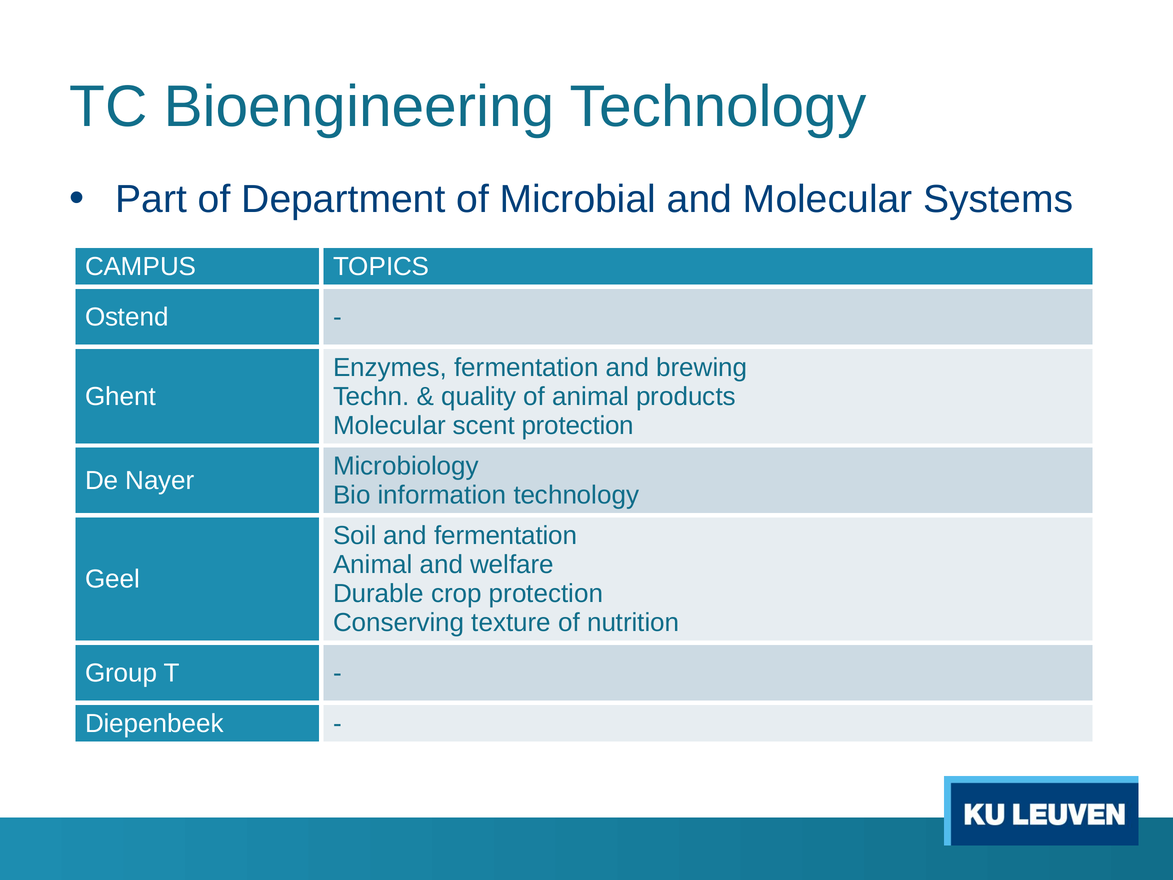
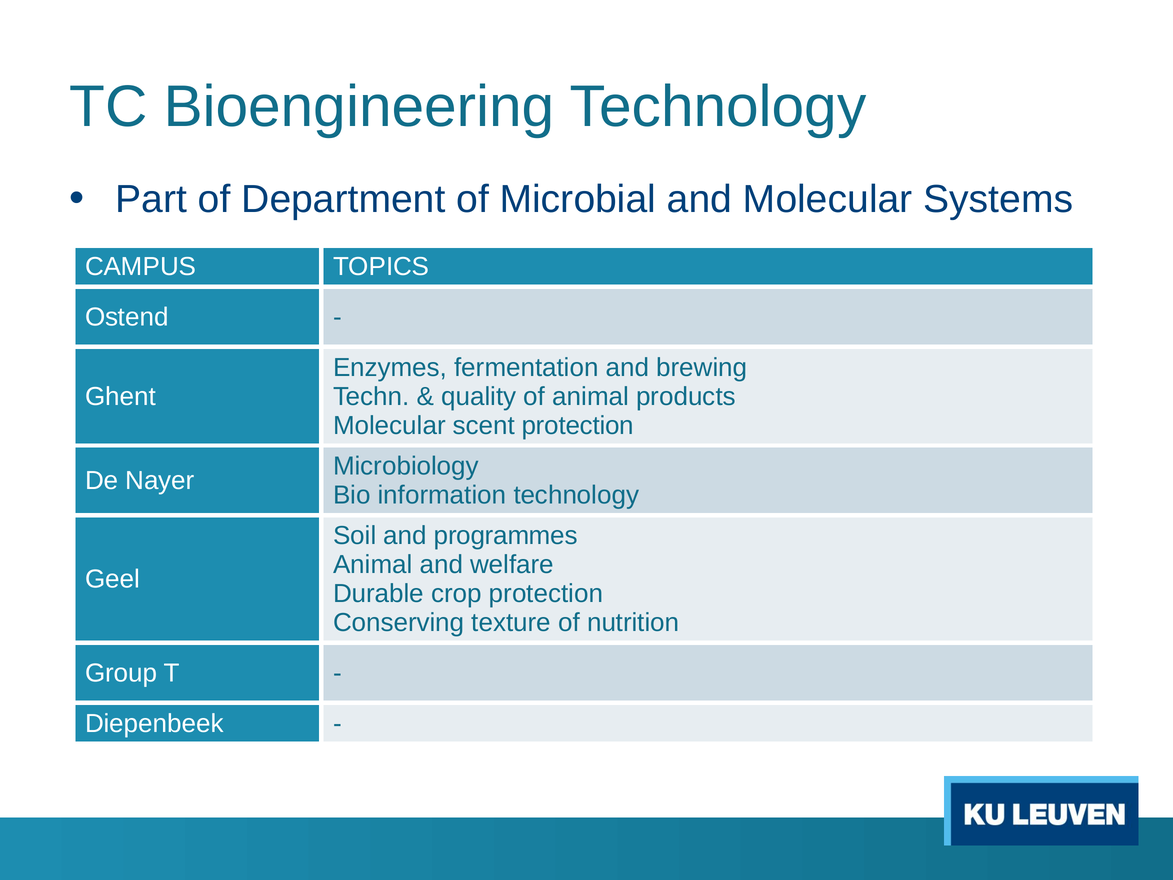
and fermentation: fermentation -> programmes
